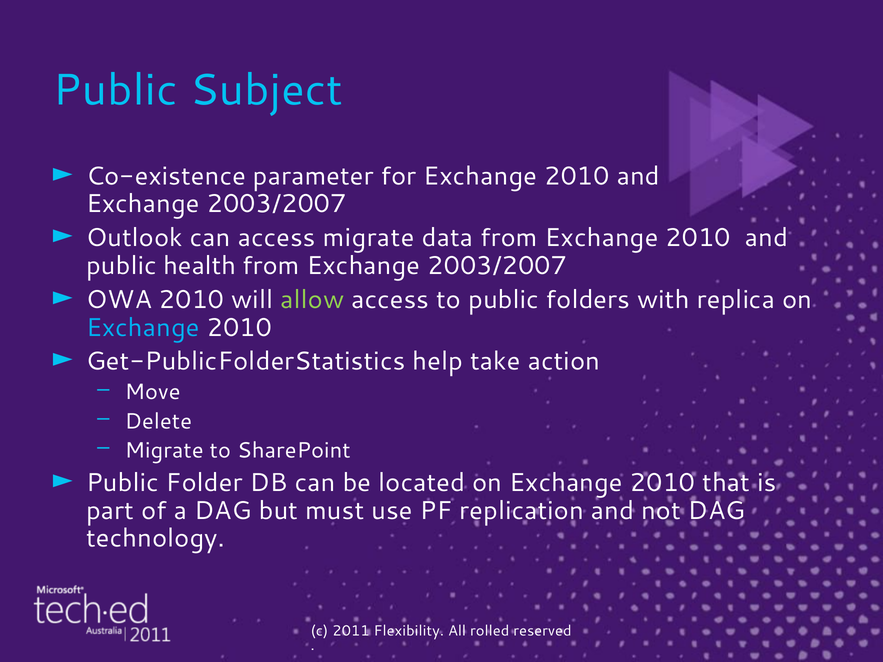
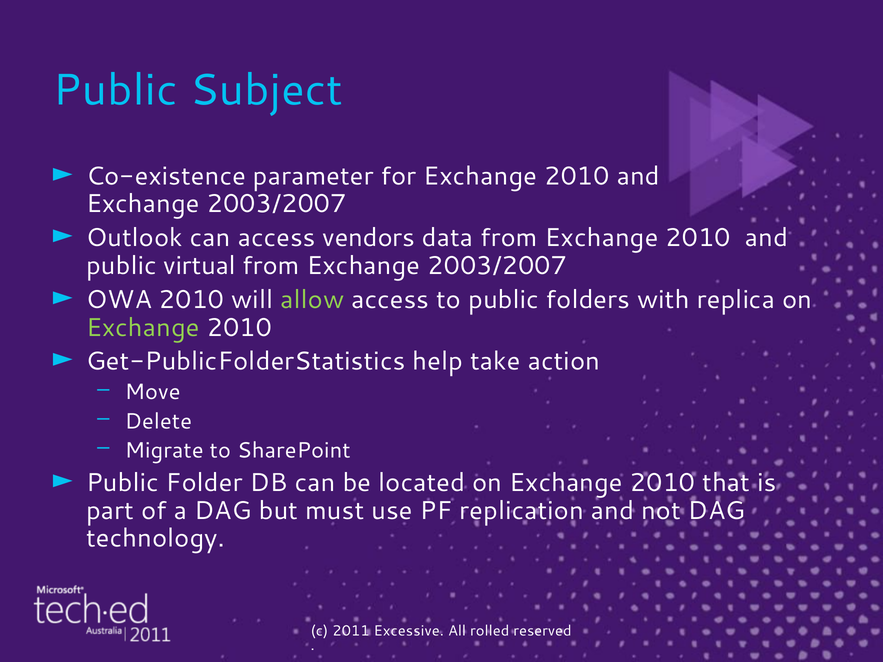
access migrate: migrate -> vendors
health: health -> virtual
Exchange at (143, 328) colour: light blue -> light green
Flexibility: Flexibility -> Excessive
